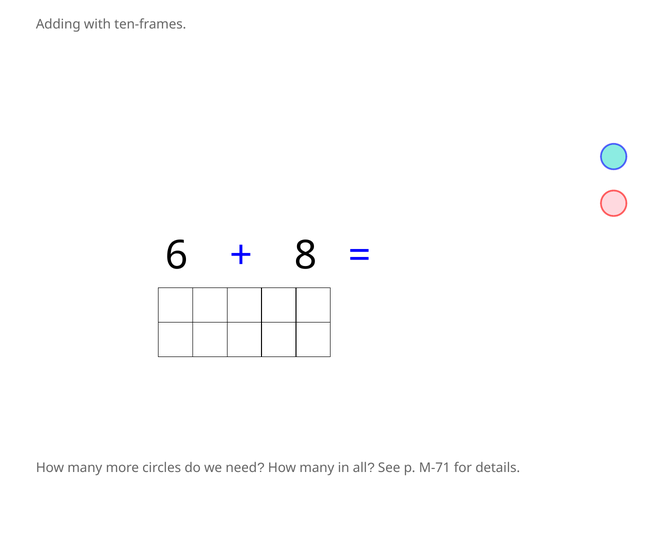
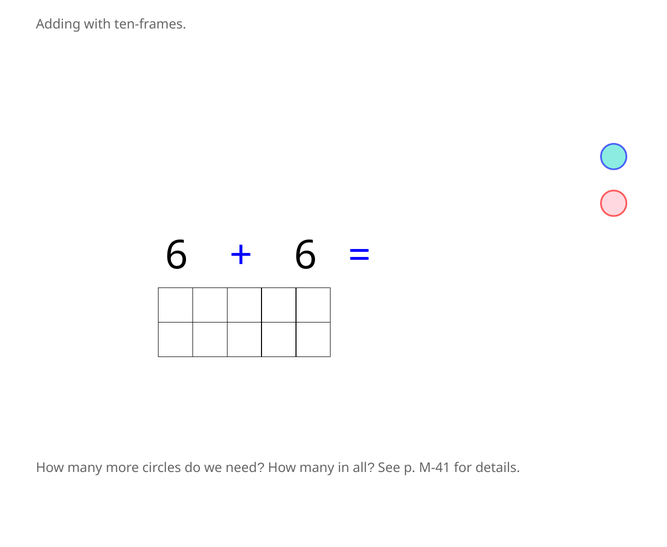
8 at (305, 256): 8 -> 6
M-71: M-71 -> M-41
